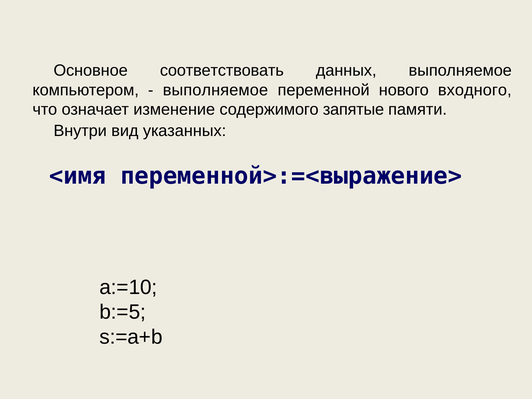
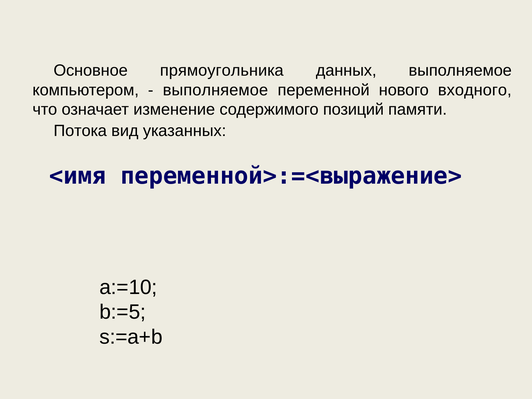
соответствовать: соответствовать -> прямоугольника
запятые: запятые -> позиций
Внутри: Внутри -> Потока
